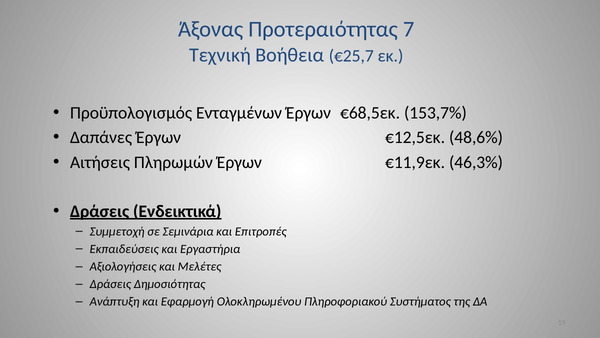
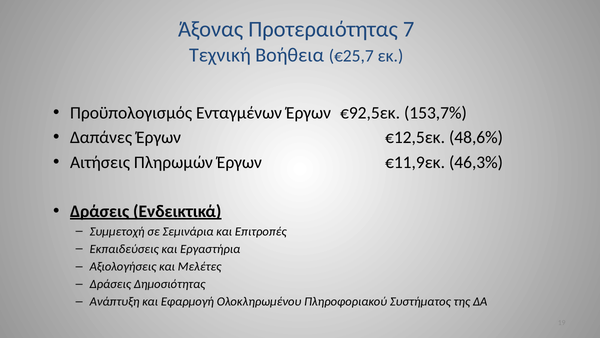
€68,5εκ: €68,5εκ -> €92,5εκ
